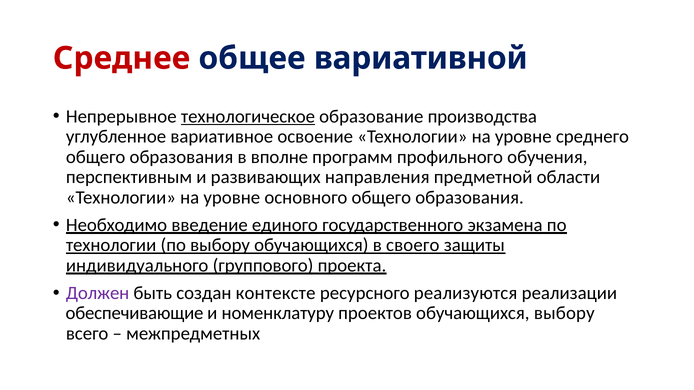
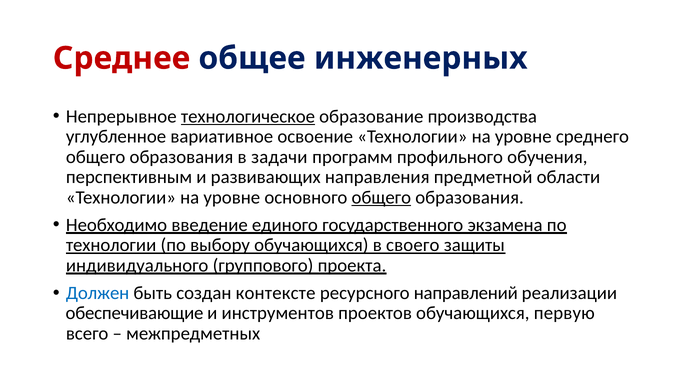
вариативной: вариативной -> инженерных
вполне: вполне -> задачи
общего at (381, 198) underline: none -> present
Должен colour: purple -> blue
реализуются: реализуются -> направлений
номенклатуру: номенклатуру -> инструментов
обучающихся выбору: выбору -> первую
